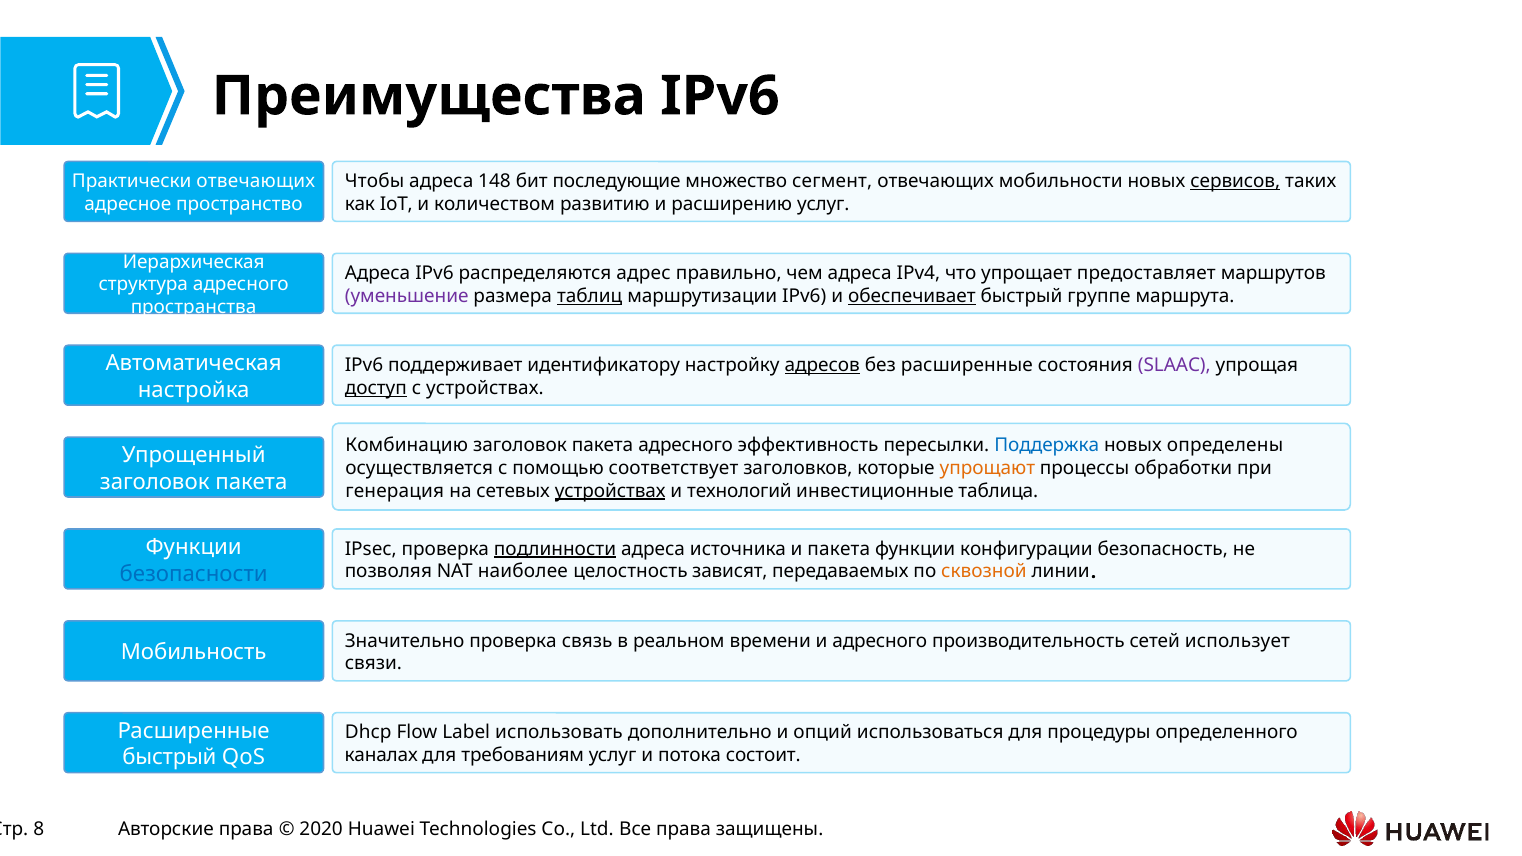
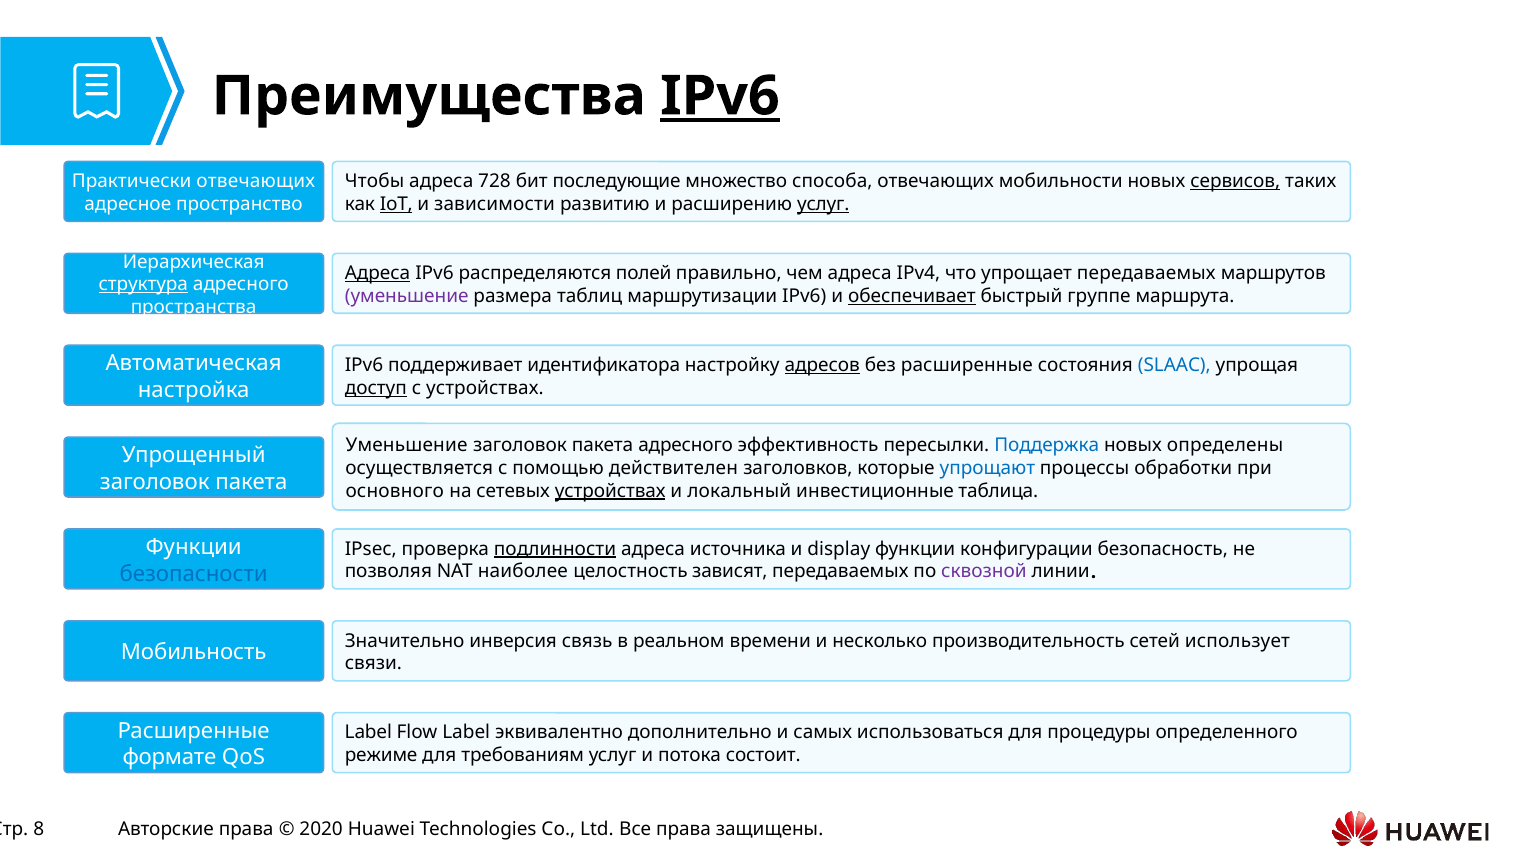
IPv6 at (720, 96) underline: none -> present
148: 148 -> 728
сегмент: сегмент -> способа
IoT underline: none -> present
количеством: количеством -> зависимости
услуг at (823, 204) underline: none -> present
Адреса at (378, 273) underline: none -> present
адрес: адрес -> полей
упрощает предоставляет: предоставляет -> передаваемых
структура underline: none -> present
таблиц underline: present -> none
идентификатору: идентификатору -> идентификатора
SLAAC colour: purple -> blue
Комбинацию at (407, 445): Комбинацию -> Уменьшение
соответствует: соответствует -> действителен
упрощают colour: orange -> blue
генерация: генерация -> основного
технологий: технологий -> локальный
и пакета: пакета -> display
сквозной colour: orange -> purple
Значительно проверка: проверка -> инверсия
и адресного: адресного -> несколько
Dhcp at (368, 733): Dhcp -> Label
использовать: использовать -> эквивалентно
опций: опций -> самых
каналах: каналах -> режиме
быстрый at (169, 758): быстрый -> формате
